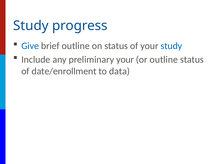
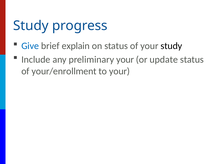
brief outline: outline -> explain
study at (171, 46) colour: blue -> black
or outline: outline -> update
date/enrollment: date/enrollment -> your/enrollment
to data: data -> your
